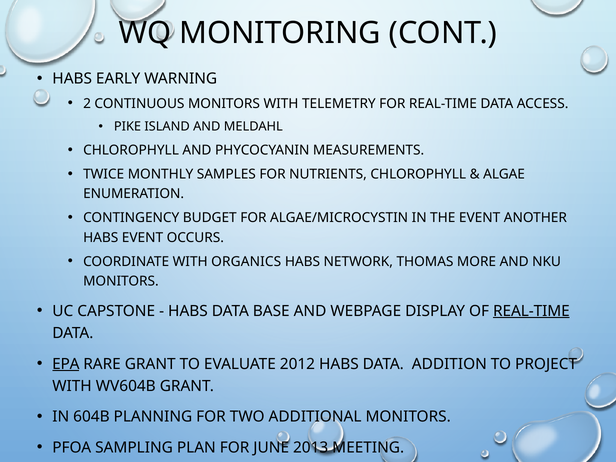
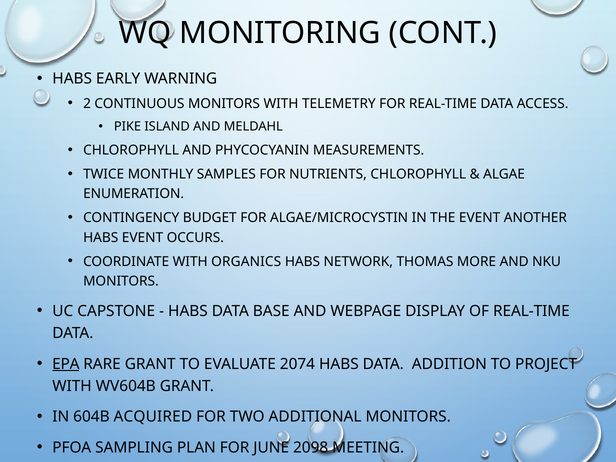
REAL-TIME at (531, 311) underline: present -> none
2012: 2012 -> 2074
PLANNING: PLANNING -> ACQUIRED
2013: 2013 -> 2098
